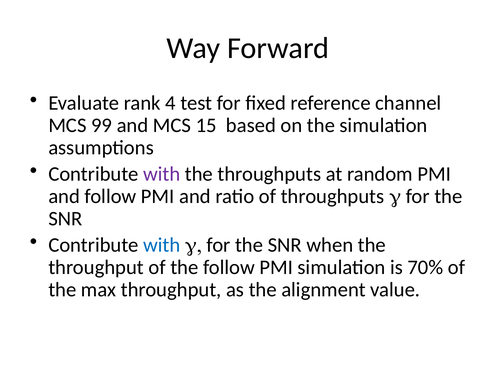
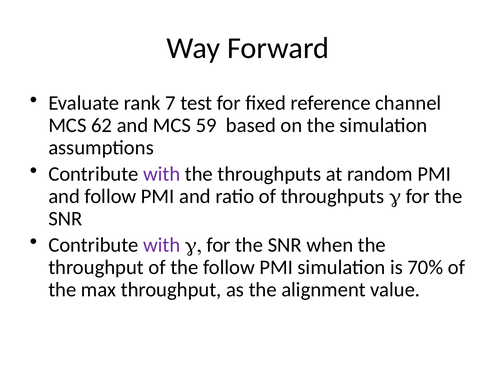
4: 4 -> 7
99: 99 -> 62
15: 15 -> 59
with at (162, 245) colour: blue -> purple
